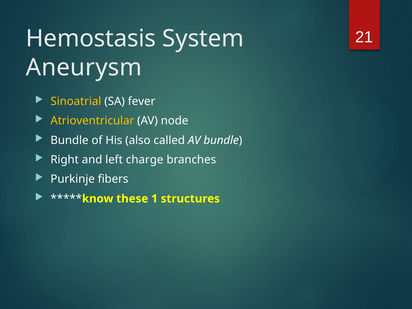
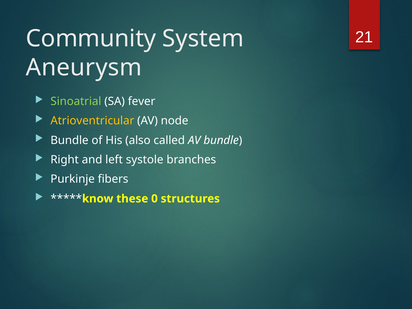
Hemostasis: Hemostasis -> Community
Sinoatrial colour: yellow -> light green
charge: charge -> systole
1: 1 -> 0
